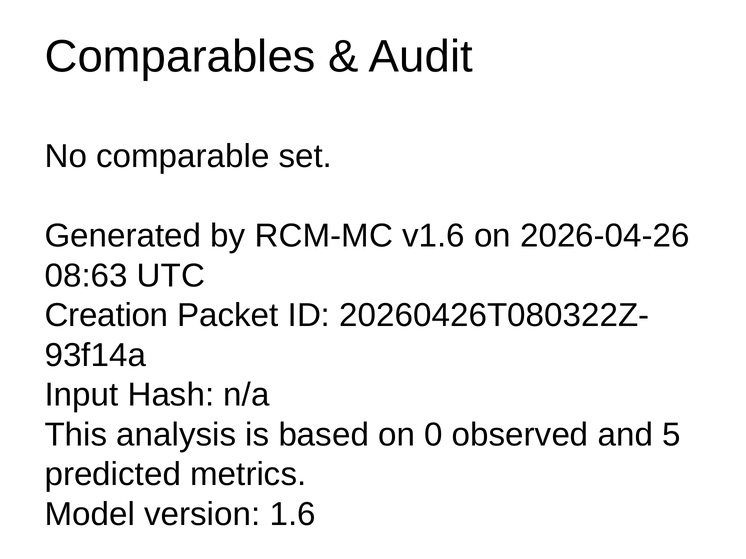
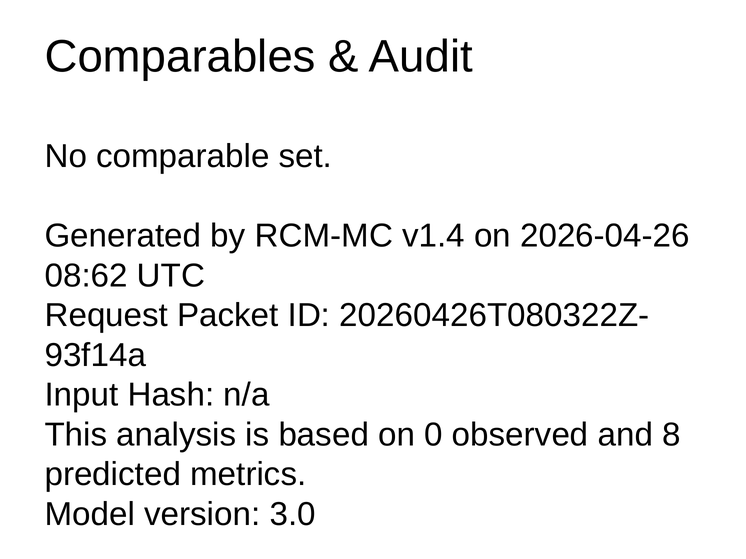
v1.6: v1.6 -> v1.4
08:63: 08:63 -> 08:62
Creation: Creation -> Request
5: 5 -> 8
1.6: 1.6 -> 3.0
